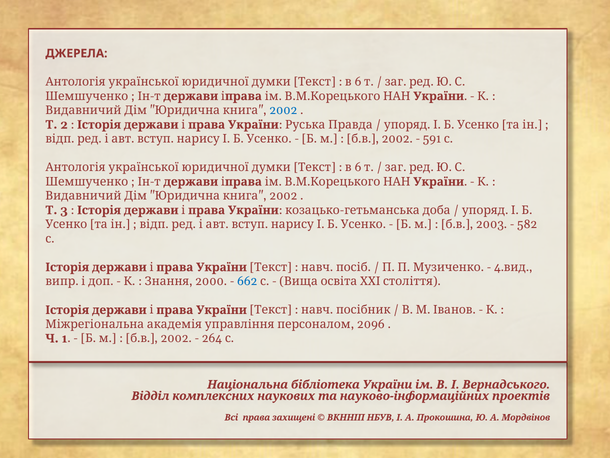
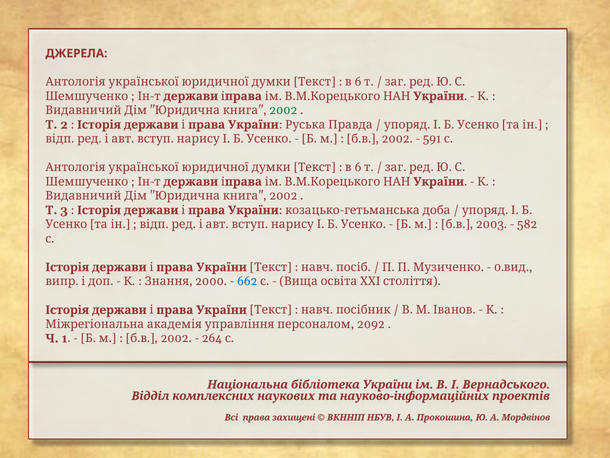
2002 at (283, 110) colour: blue -> green
4: 4 -> 0
2096: 2096 -> 2092
